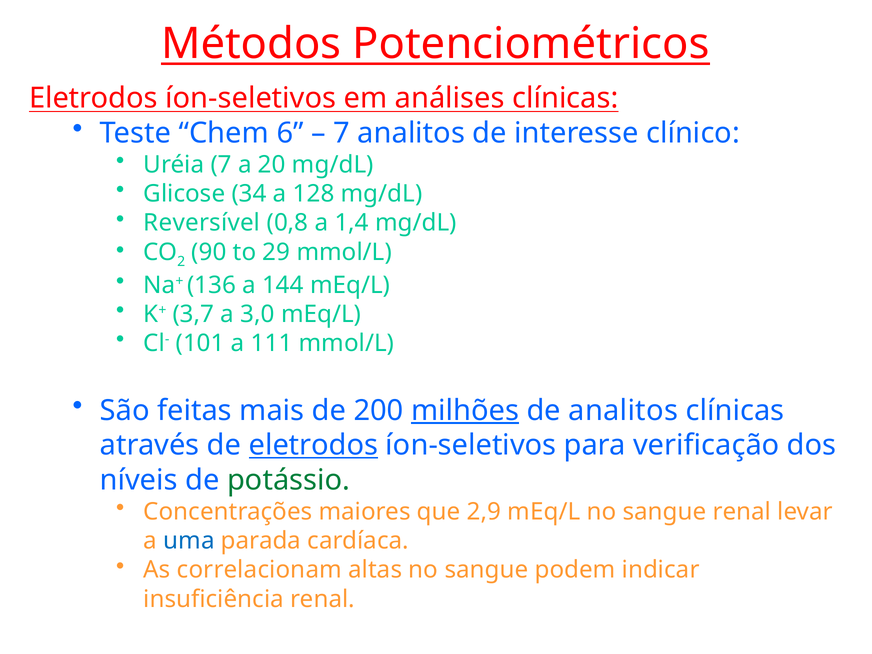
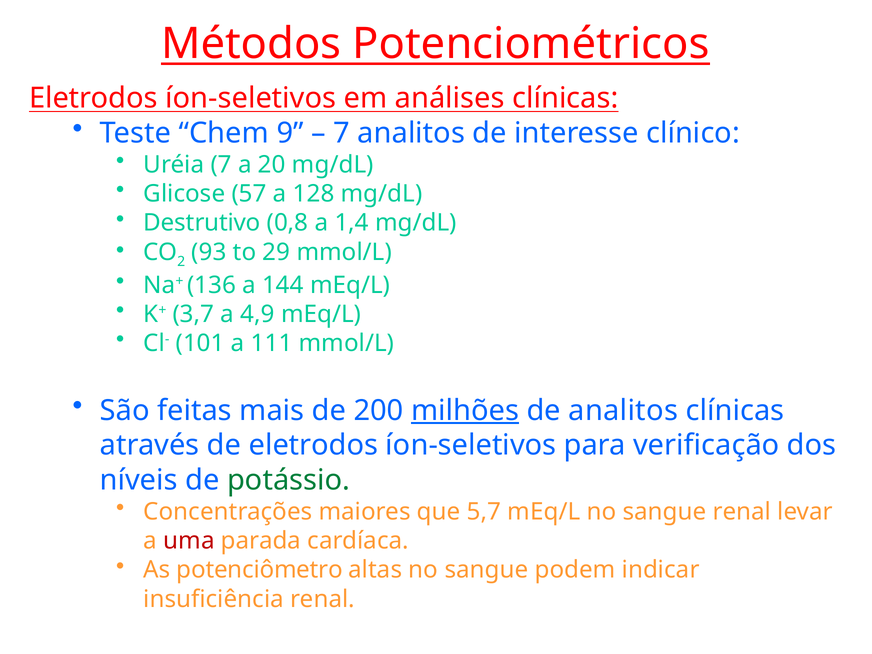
6: 6 -> 9
34: 34 -> 57
Reversível: Reversível -> Destrutivo
90: 90 -> 93
3,0: 3,0 -> 4,9
eletrodos at (313, 445) underline: present -> none
2,9: 2,9 -> 5,7
uma colour: blue -> red
correlacionam: correlacionam -> potenciômetro
